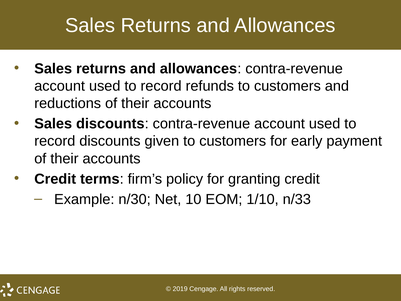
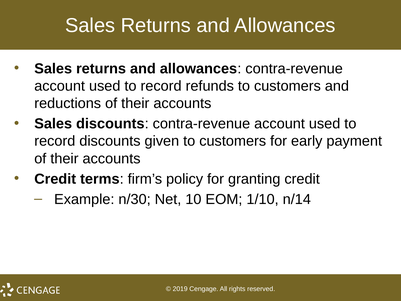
n/33: n/33 -> n/14
